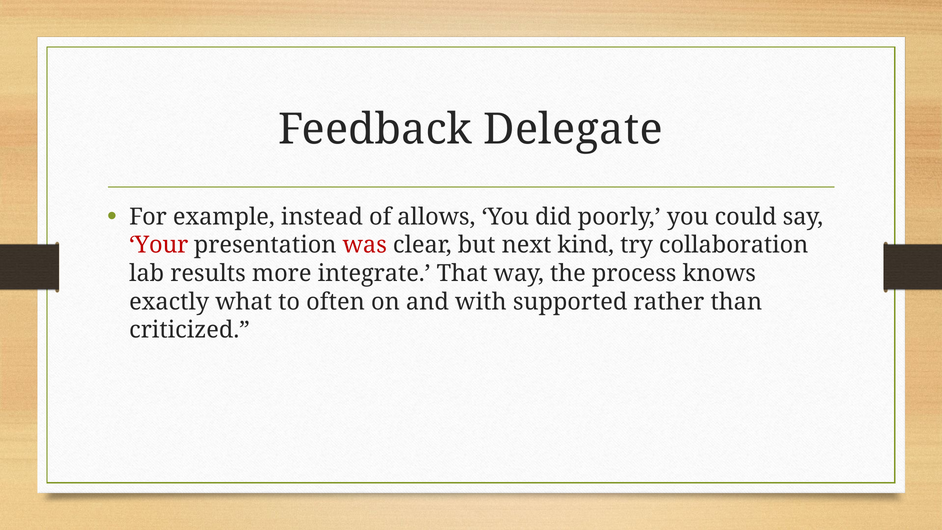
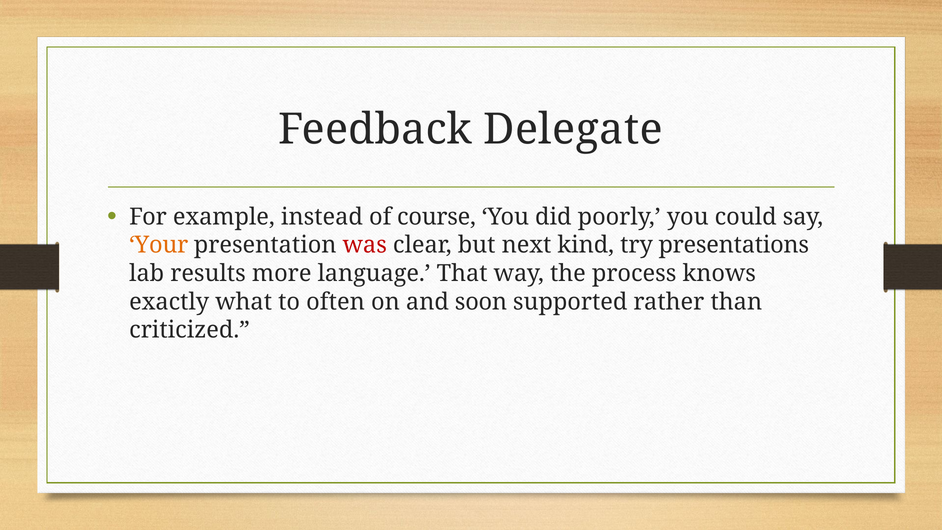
allows: allows -> course
Your colour: red -> orange
collaboration: collaboration -> presentations
integrate: integrate -> language
with: with -> soon
